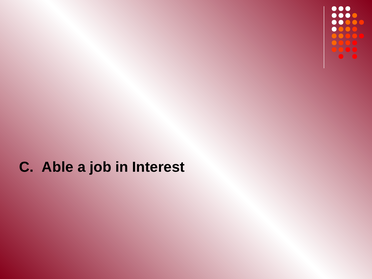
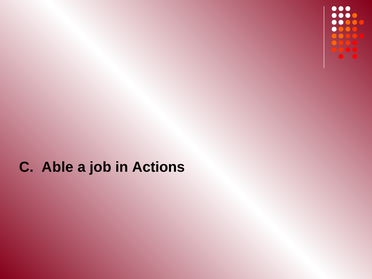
Interest: Interest -> Actions
